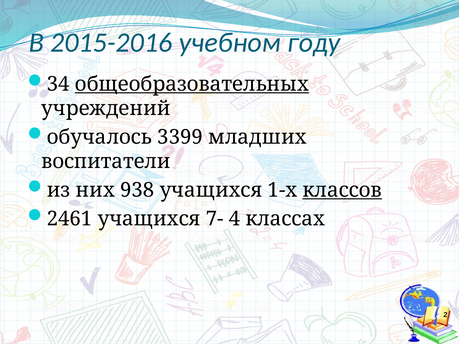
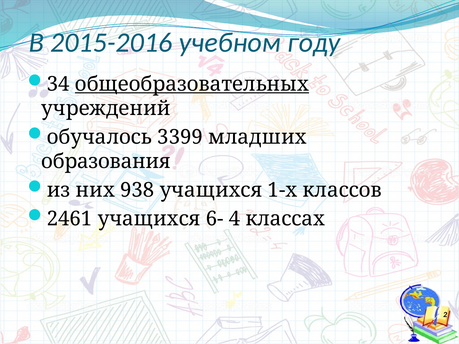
воспитатели: воспитатели -> образования
классов underline: present -> none
7-: 7- -> 6-
